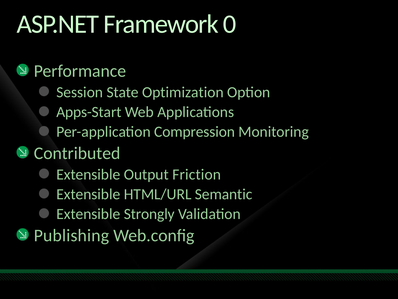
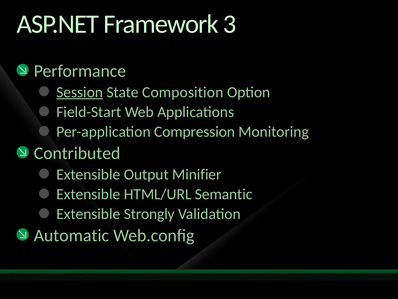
0: 0 -> 3
Session underline: none -> present
Optimization: Optimization -> Composition
Apps-Start: Apps-Start -> Field-Start
Friction: Friction -> Minifier
Publishing: Publishing -> Automatic
